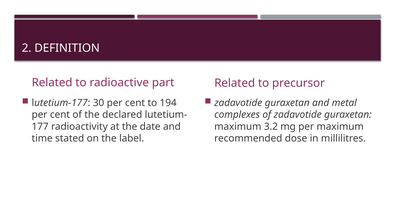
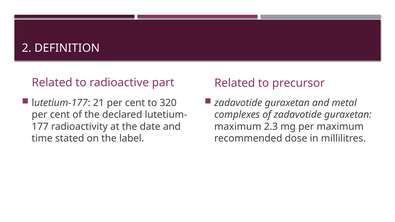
30: 30 -> 21
194: 194 -> 320
3.2: 3.2 -> 2.3
